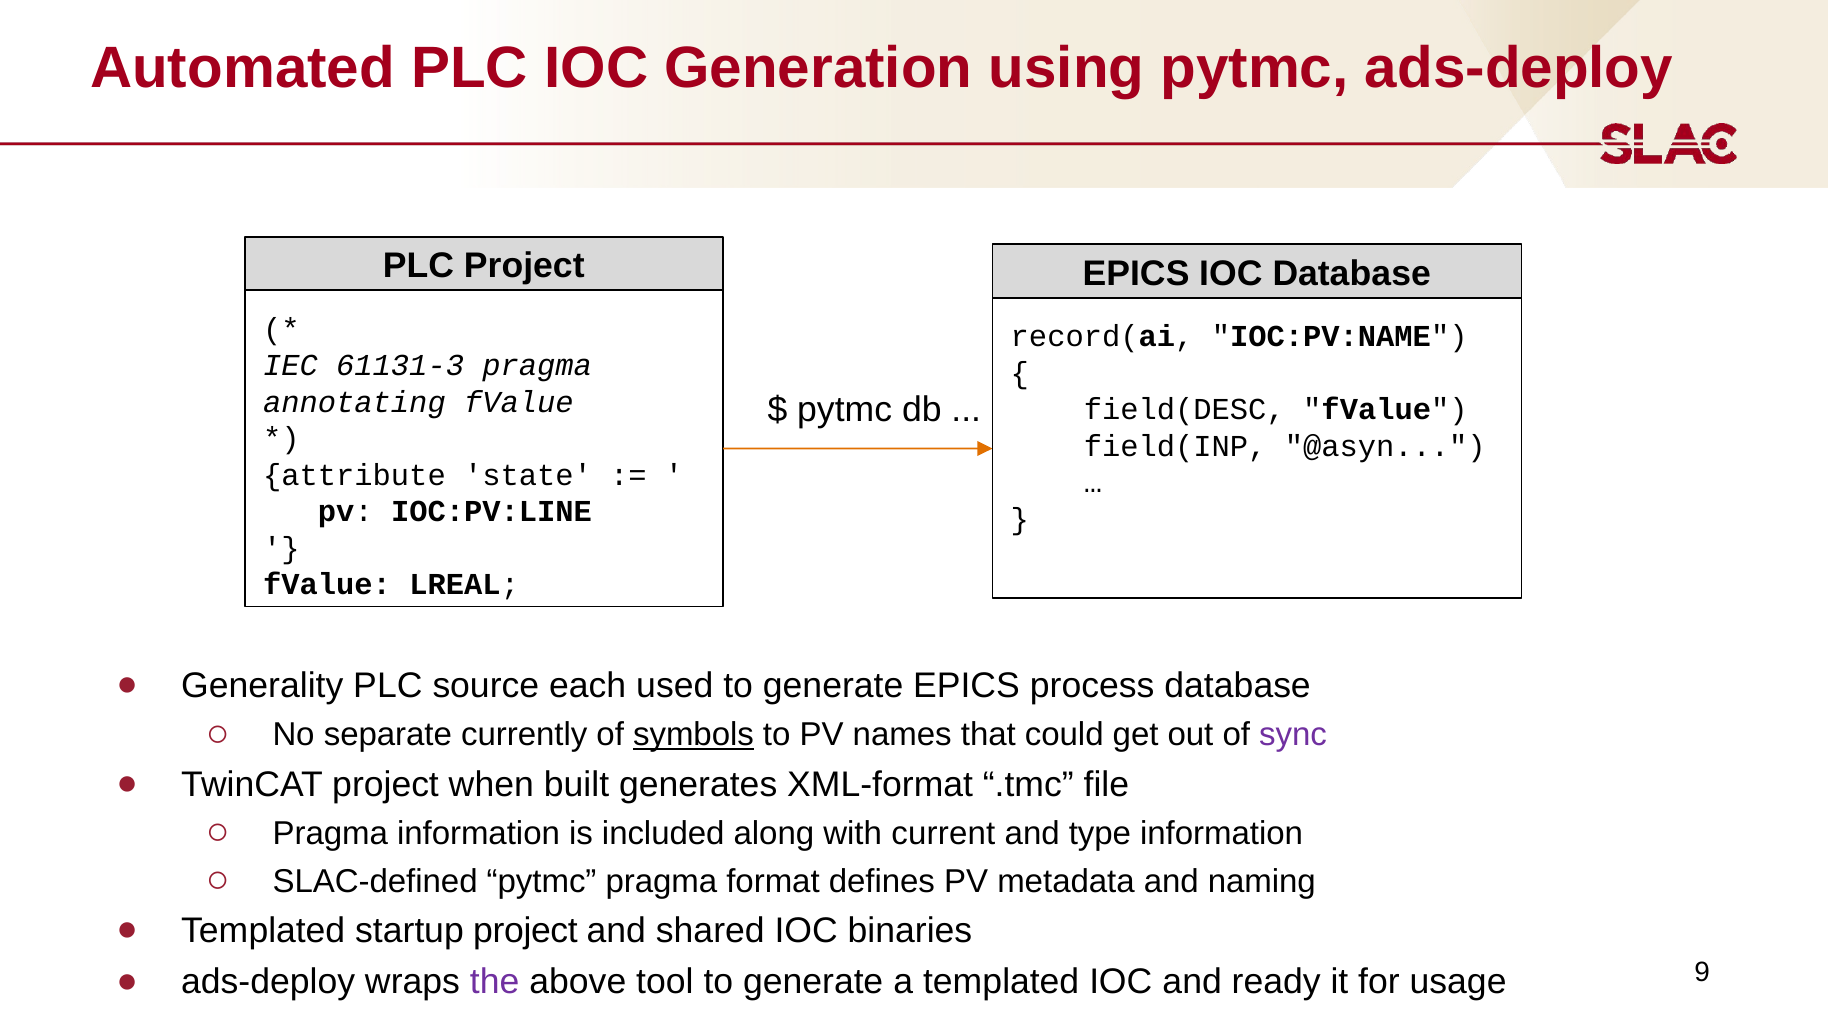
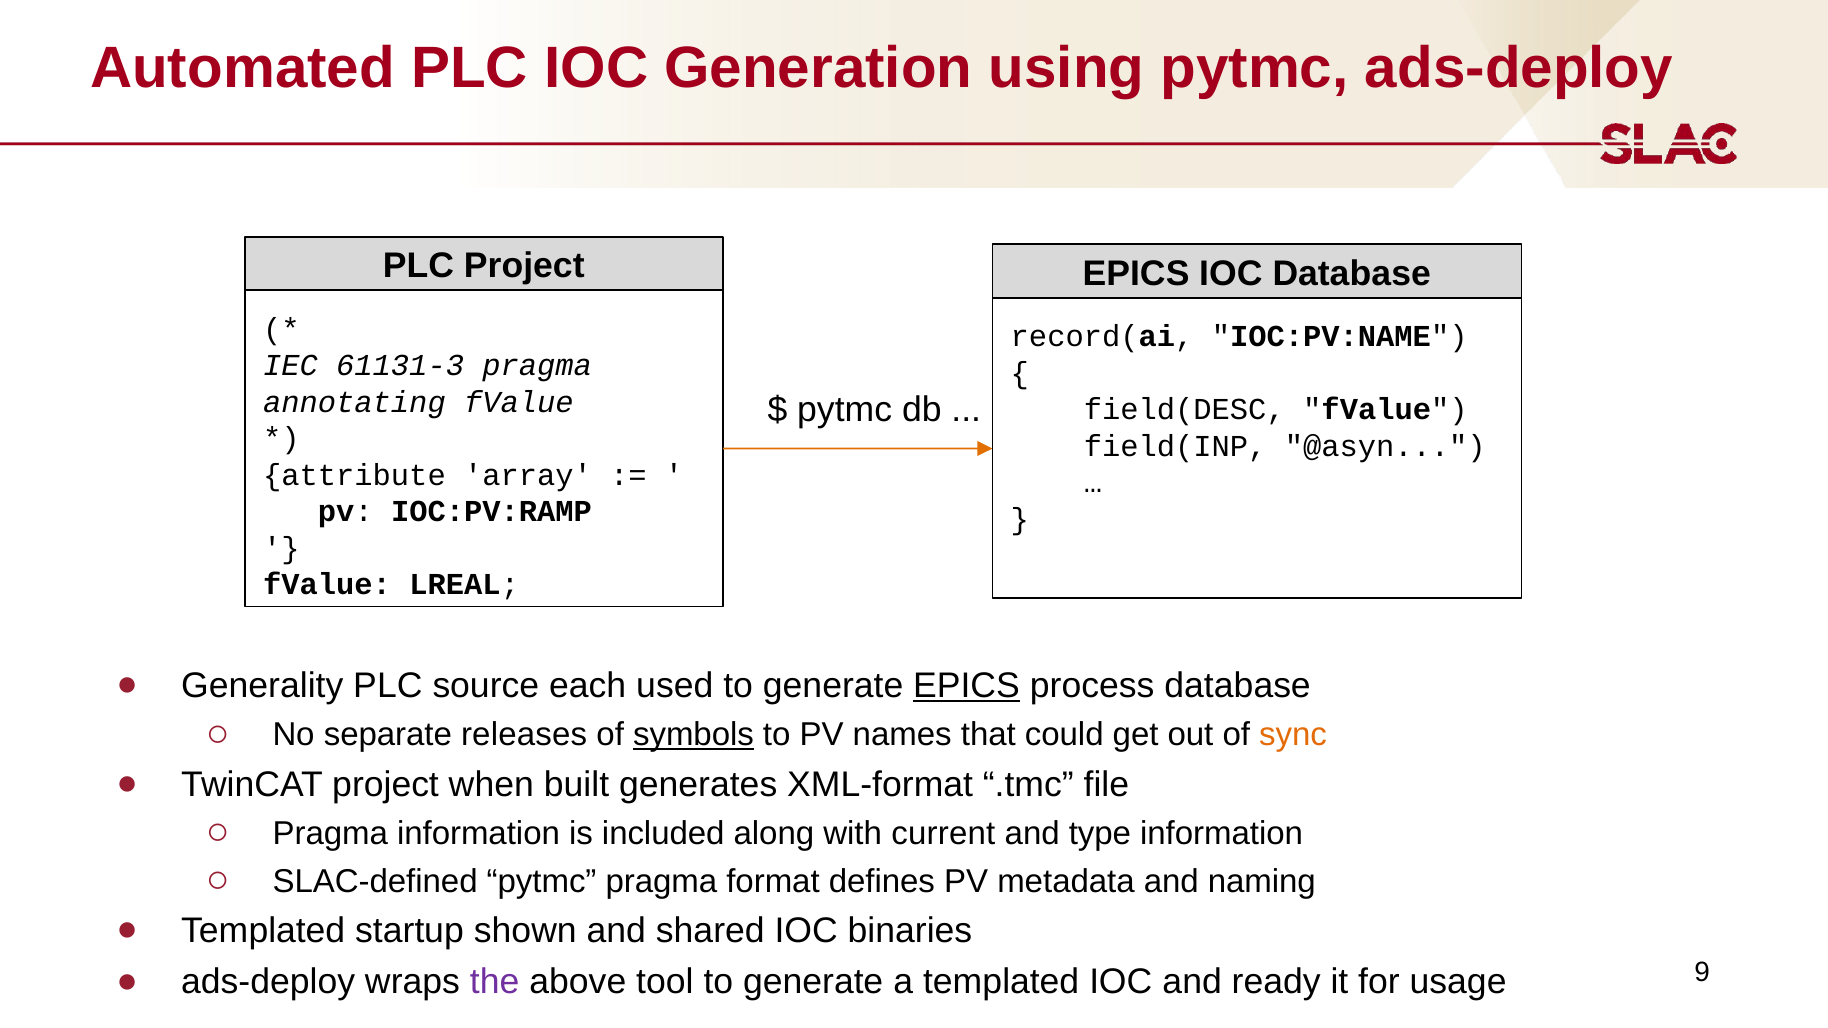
state: state -> array
IOC:PV:LINE: IOC:PV:LINE -> IOC:PV:RAMP
EPICS at (966, 686) underline: none -> present
currently: currently -> releases
sync colour: purple -> orange
startup project: project -> shown
